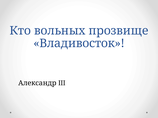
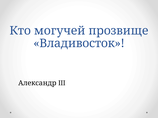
вольных: вольных -> могучей
